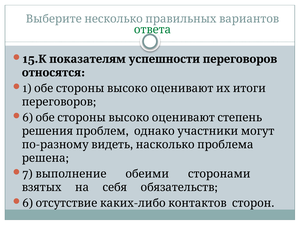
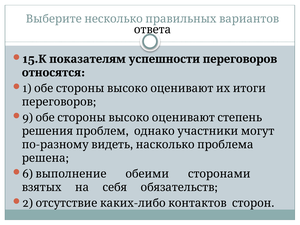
ответа colour: green -> black
6 at (28, 118): 6 -> 9
7: 7 -> 6
6 at (28, 203): 6 -> 2
